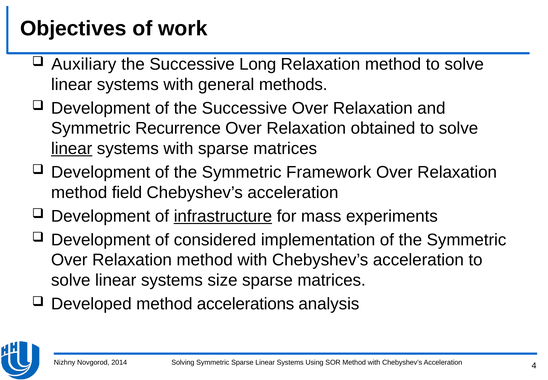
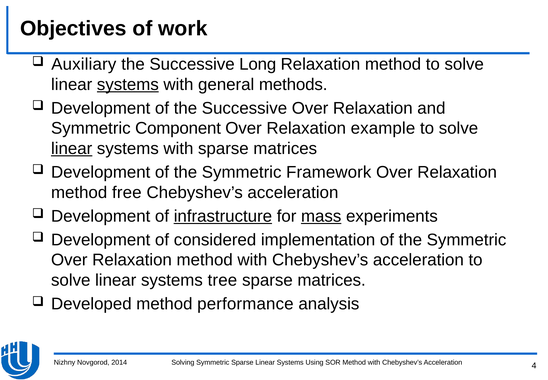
systems at (128, 84) underline: none -> present
Recurrence: Recurrence -> Component
obtained: obtained -> example
field: field -> free
mass underline: none -> present
size: size -> tree
accelerations: accelerations -> performance
